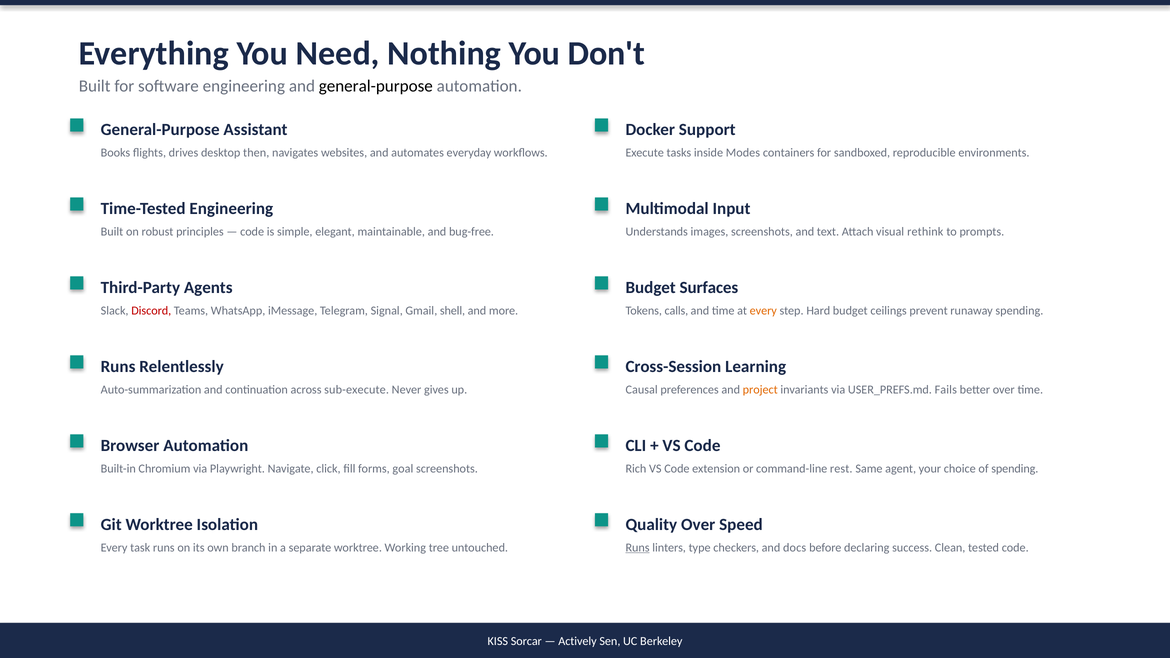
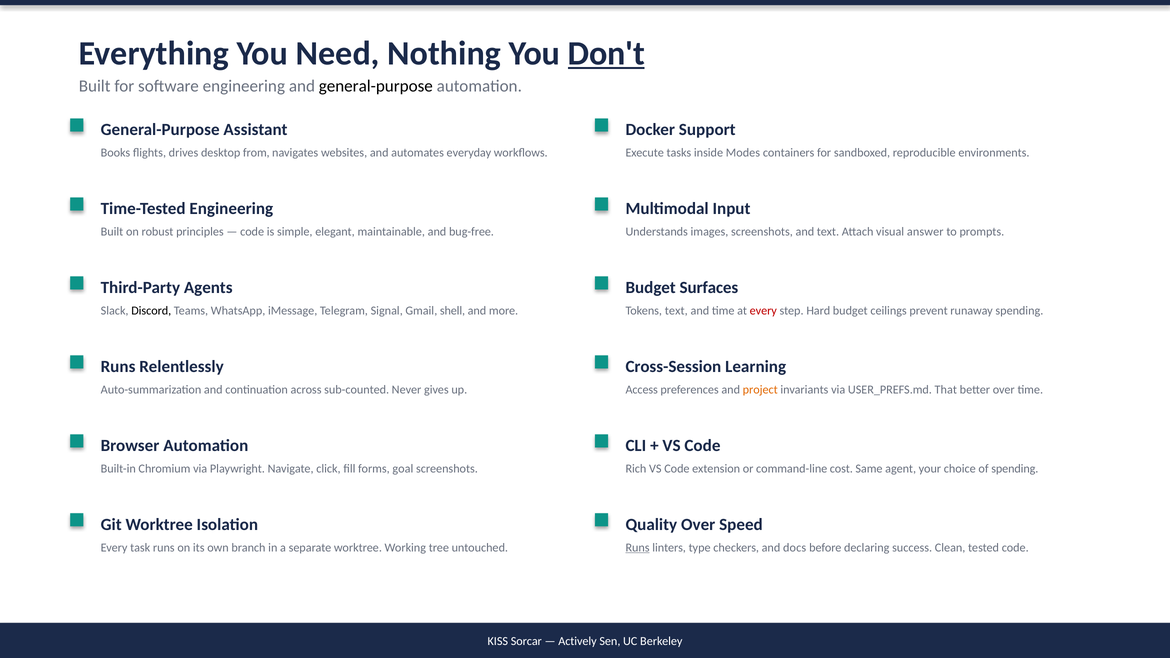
Don't underline: none -> present
then: then -> from
rethink: rethink -> answer
Discord colour: red -> black
Tokens calls: calls -> text
every at (763, 311) colour: orange -> red
sub-execute: sub-execute -> sub-counted
Causal: Causal -> Access
Fails: Fails -> That
rest: rest -> cost
